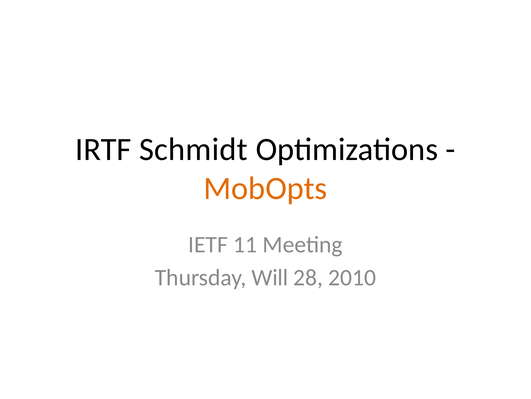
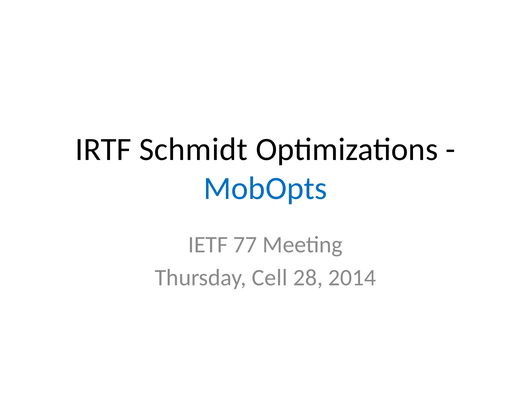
MobOpts colour: orange -> blue
11: 11 -> 77
Will: Will -> Cell
2010: 2010 -> 2014
